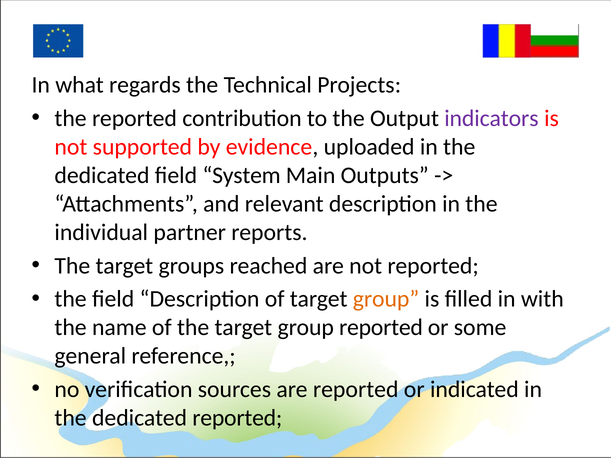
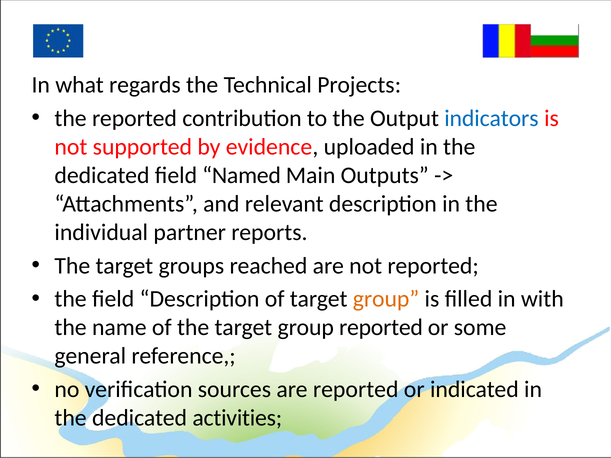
indicators colour: purple -> blue
System: System -> Named
dedicated reported: reported -> activities
